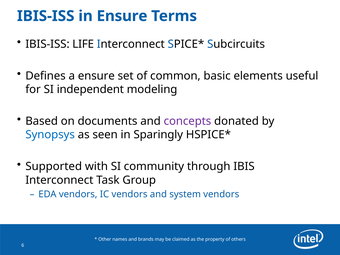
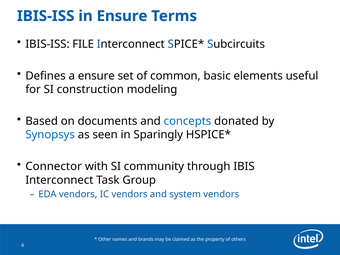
LIFE: LIFE -> FILE
independent: independent -> construction
concepts colour: purple -> blue
Supported: Supported -> Connector
